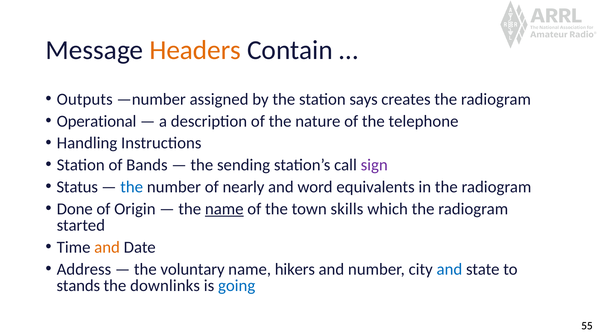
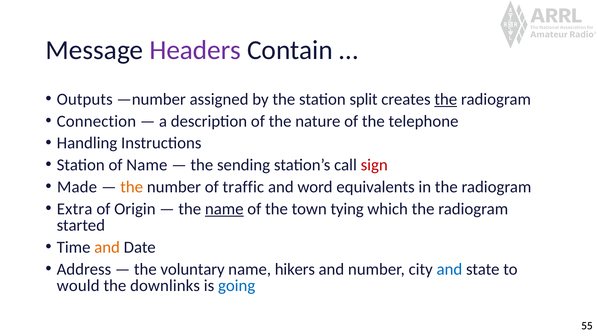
Headers colour: orange -> purple
says: says -> split
the at (446, 99) underline: none -> present
Operational: Operational -> Connection
of Bands: Bands -> Name
sign colour: purple -> red
Status: Status -> Made
the at (132, 187) colour: blue -> orange
nearly: nearly -> traffic
Done: Done -> Extra
skills: skills -> tying
stands: stands -> would
